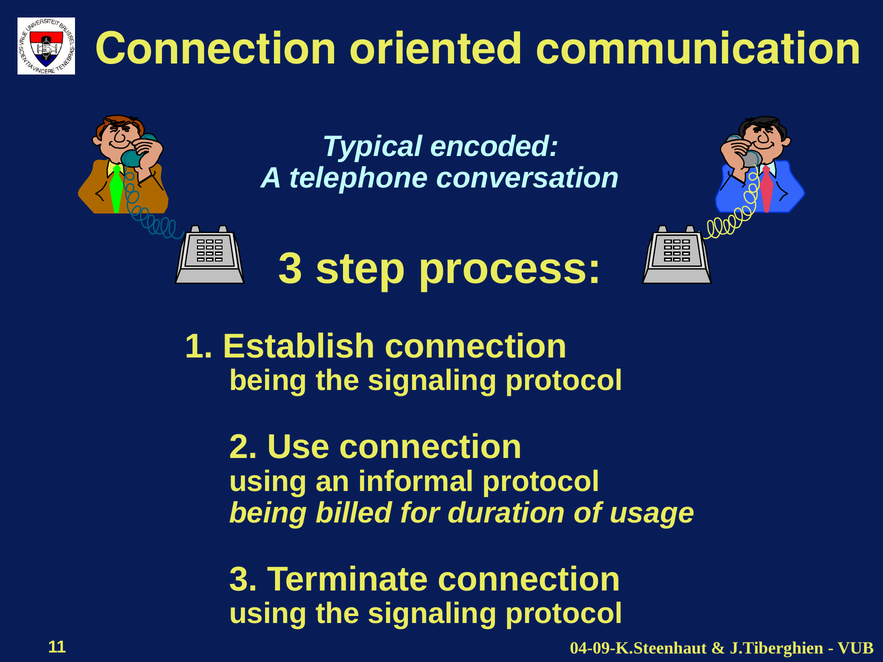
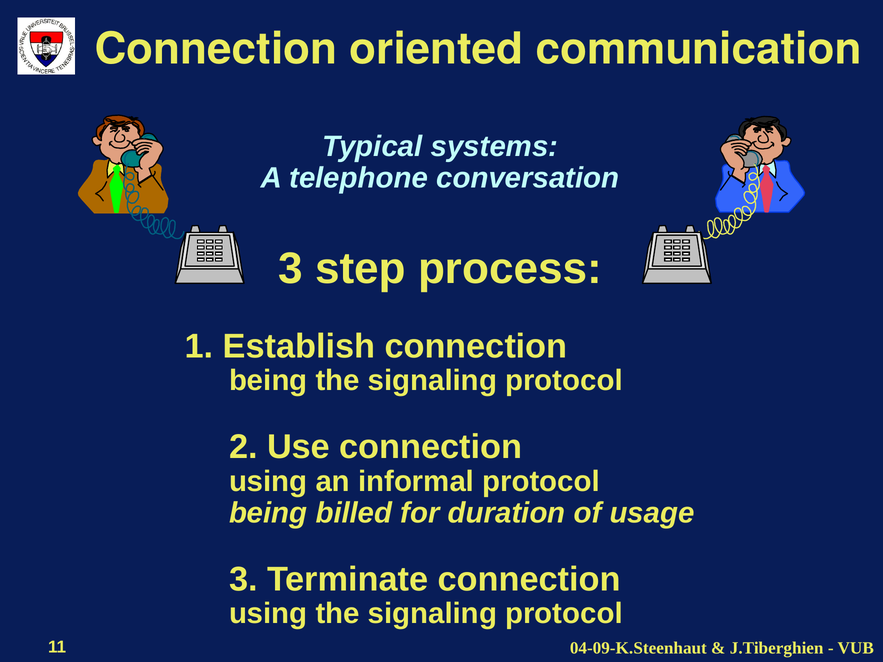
encoded: encoded -> systems
